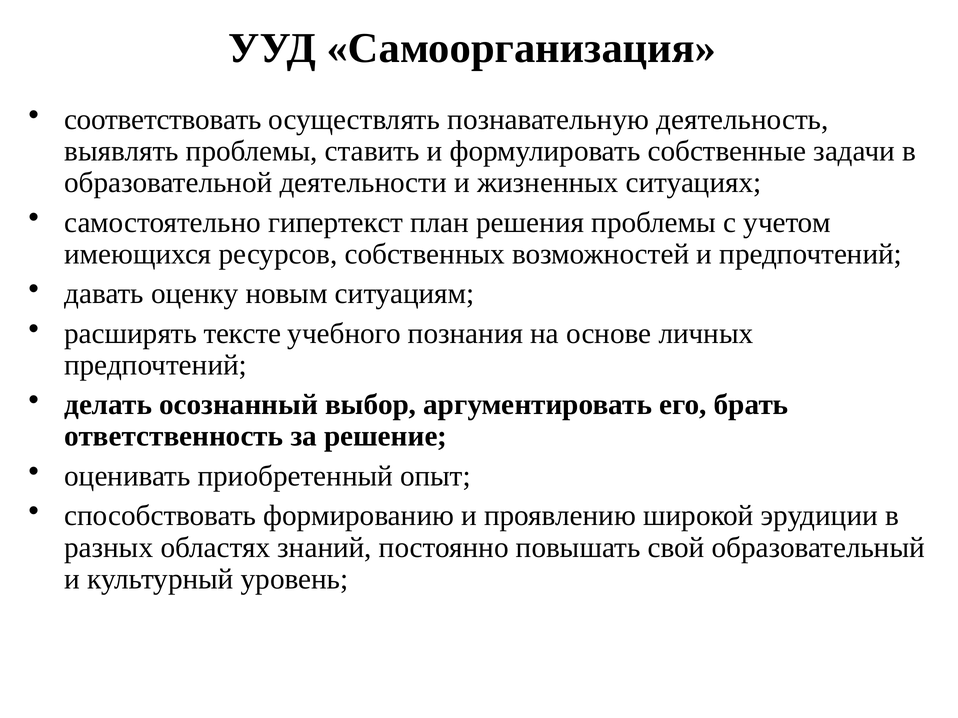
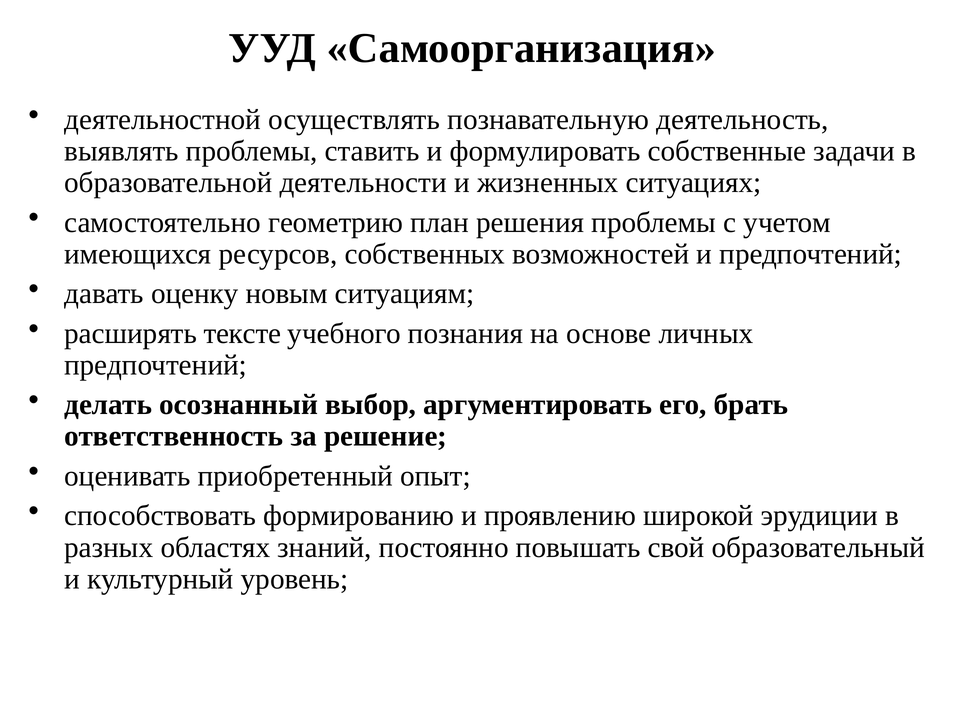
соответствовать: соответствовать -> деятельностной
гипертекст: гипертекст -> геометрию
